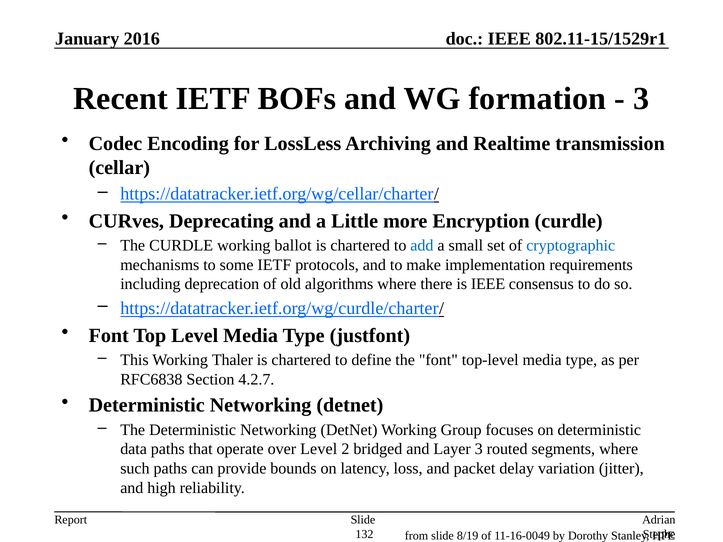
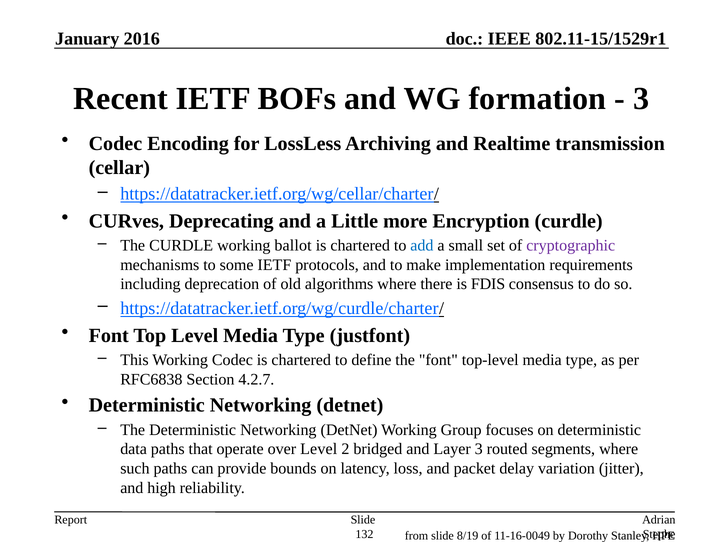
cryptographic colour: blue -> purple
is IEEE: IEEE -> FDIS
Working Thaler: Thaler -> Codec
